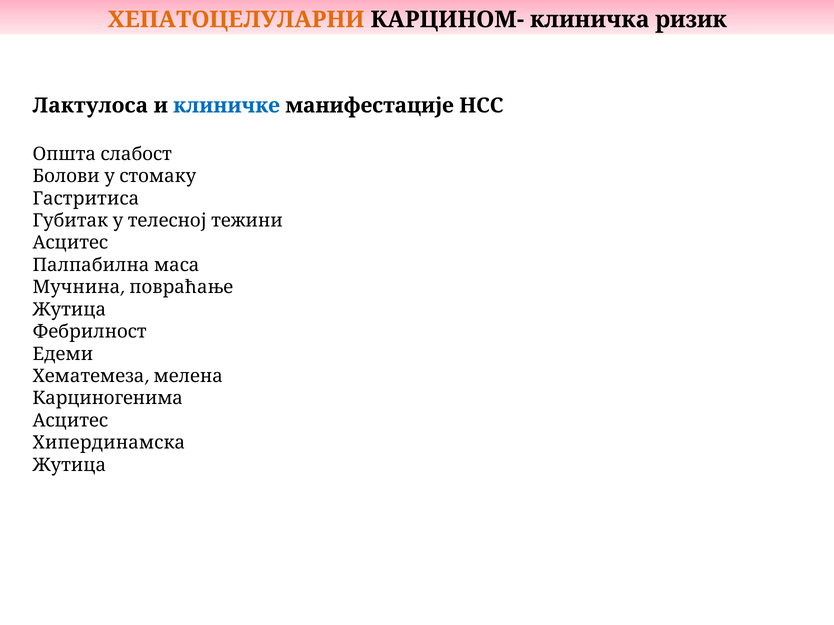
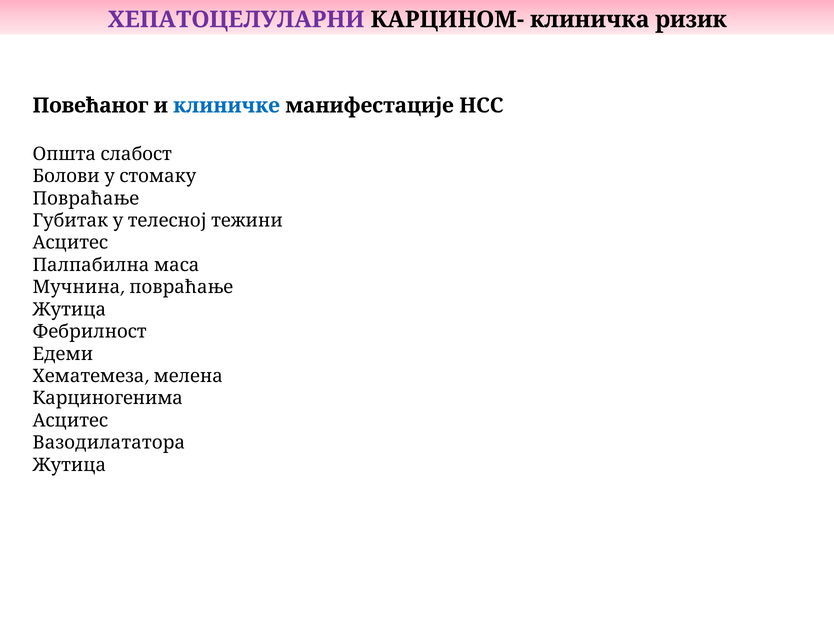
ХЕПАТОЦЕЛУЛАРНИ colour: orange -> purple
Лактулоса: Лактулоса -> Повећаног
Гастритиса at (86, 199): Гастритиса -> Повраћање
Хипердинамска: Хипердинамска -> Вазодилататора
